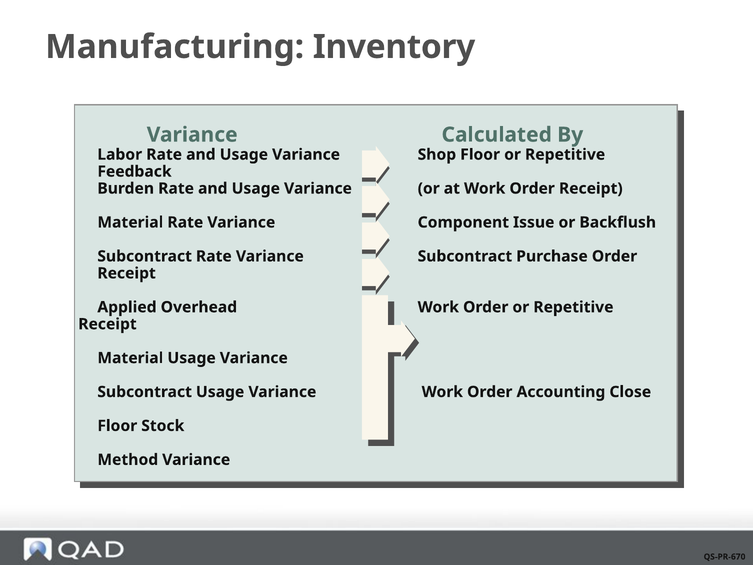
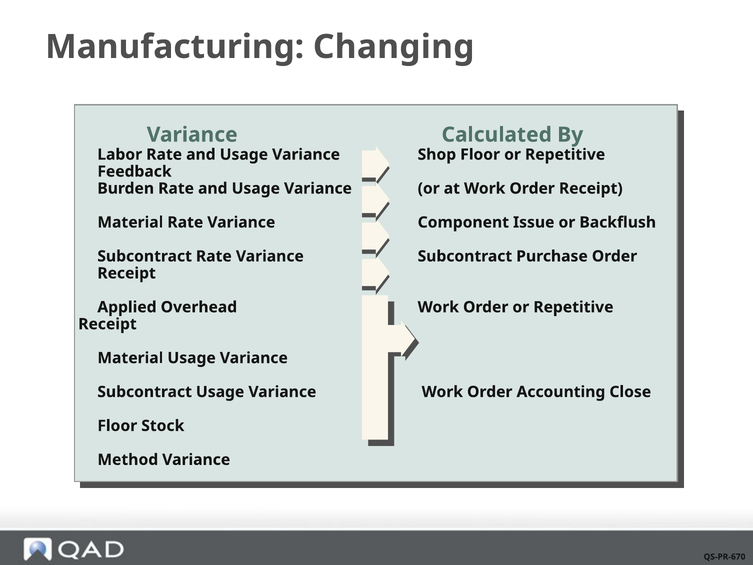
Inventory: Inventory -> Changing
